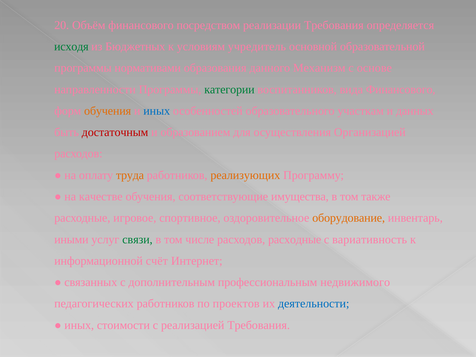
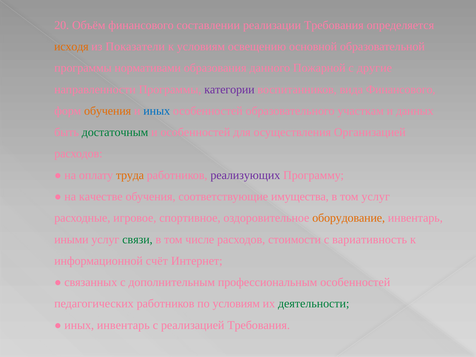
посредством: посредством -> составлении
исходя colour: green -> orange
Бюджетных: Бюджетных -> Показатели
учредитель: учредитель -> освещению
Механизм: Механизм -> Пожарной
основе: основе -> другие
категории colour: green -> purple
достаточным colour: red -> green
и образованием: образованием -> особенностей
реализующих colour: orange -> purple
том также: также -> услуг
расходов расходные: расходные -> стоимости
профессиональным недвижимого: недвижимого -> особенностей
по проектов: проектов -> условиям
деятельности colour: blue -> green
иных стоимости: стоимости -> инвентарь
